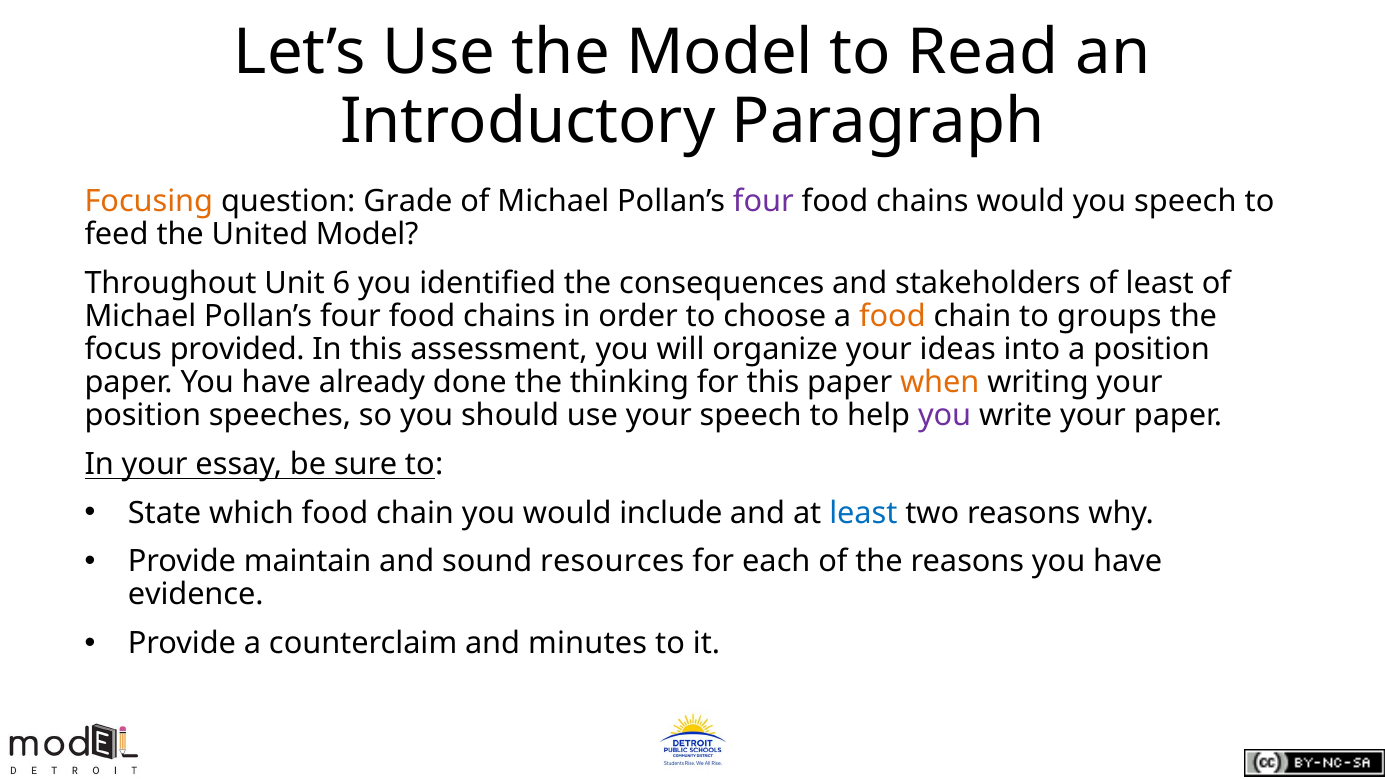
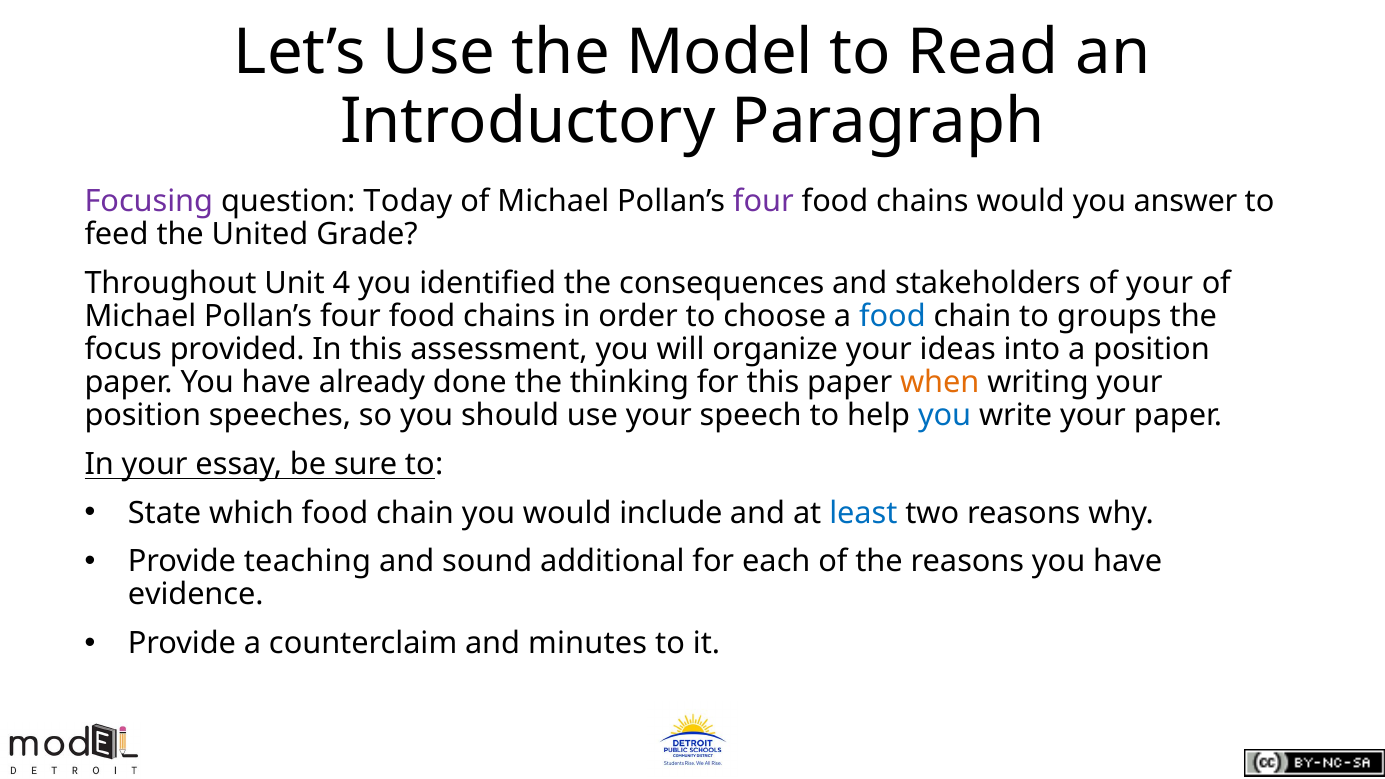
Focusing colour: orange -> purple
Grade: Grade -> Today
you speech: speech -> answer
United Model: Model -> Grade
6: 6 -> 4
of least: least -> your
food at (892, 316) colour: orange -> blue
you at (945, 416) colour: purple -> blue
maintain: maintain -> teaching
resources: resources -> additional
